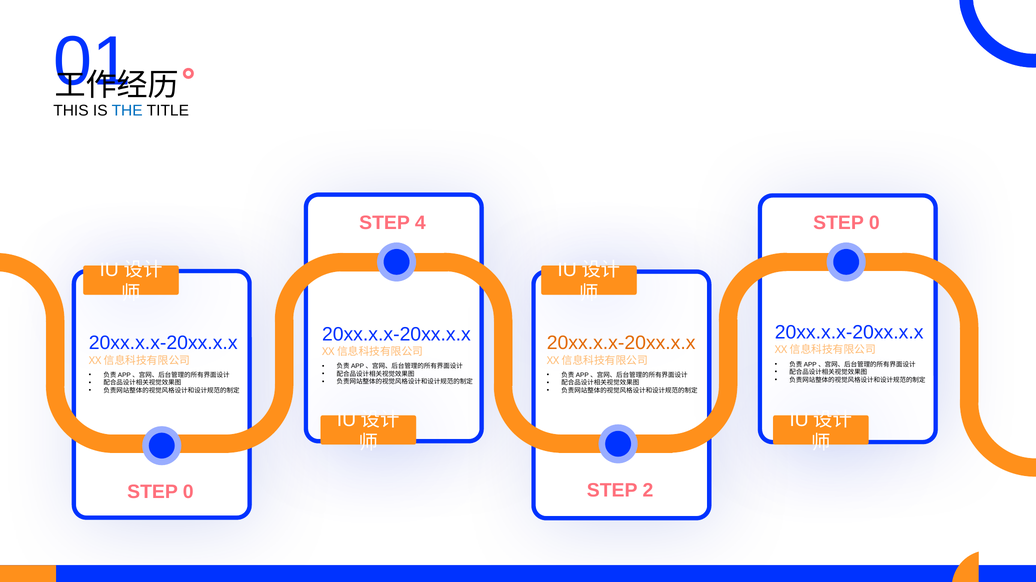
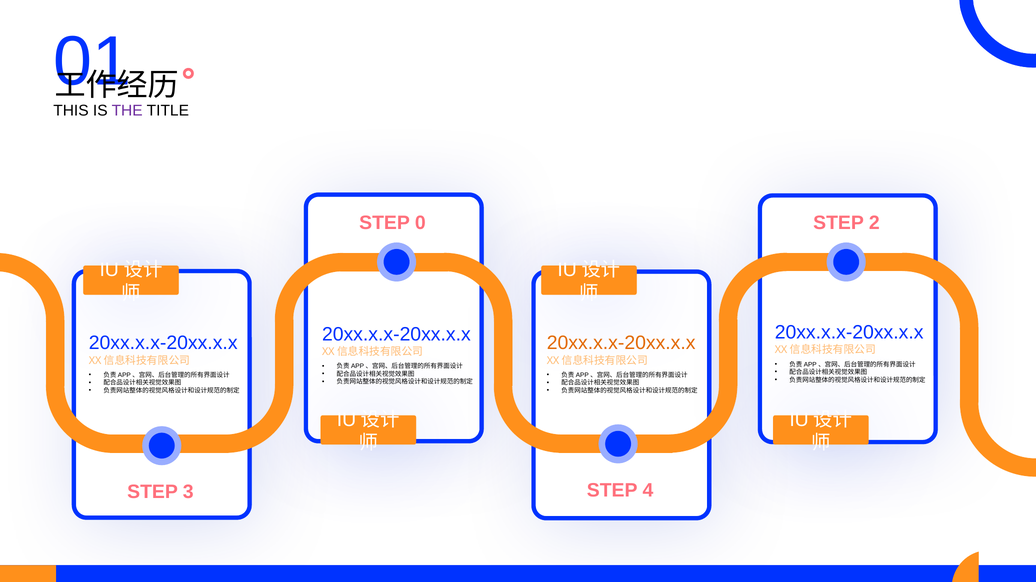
THE colour: blue -> purple
4: 4 -> 0
0 at (874, 223): 0 -> 2
2: 2 -> 4
0 at (188, 492): 0 -> 3
